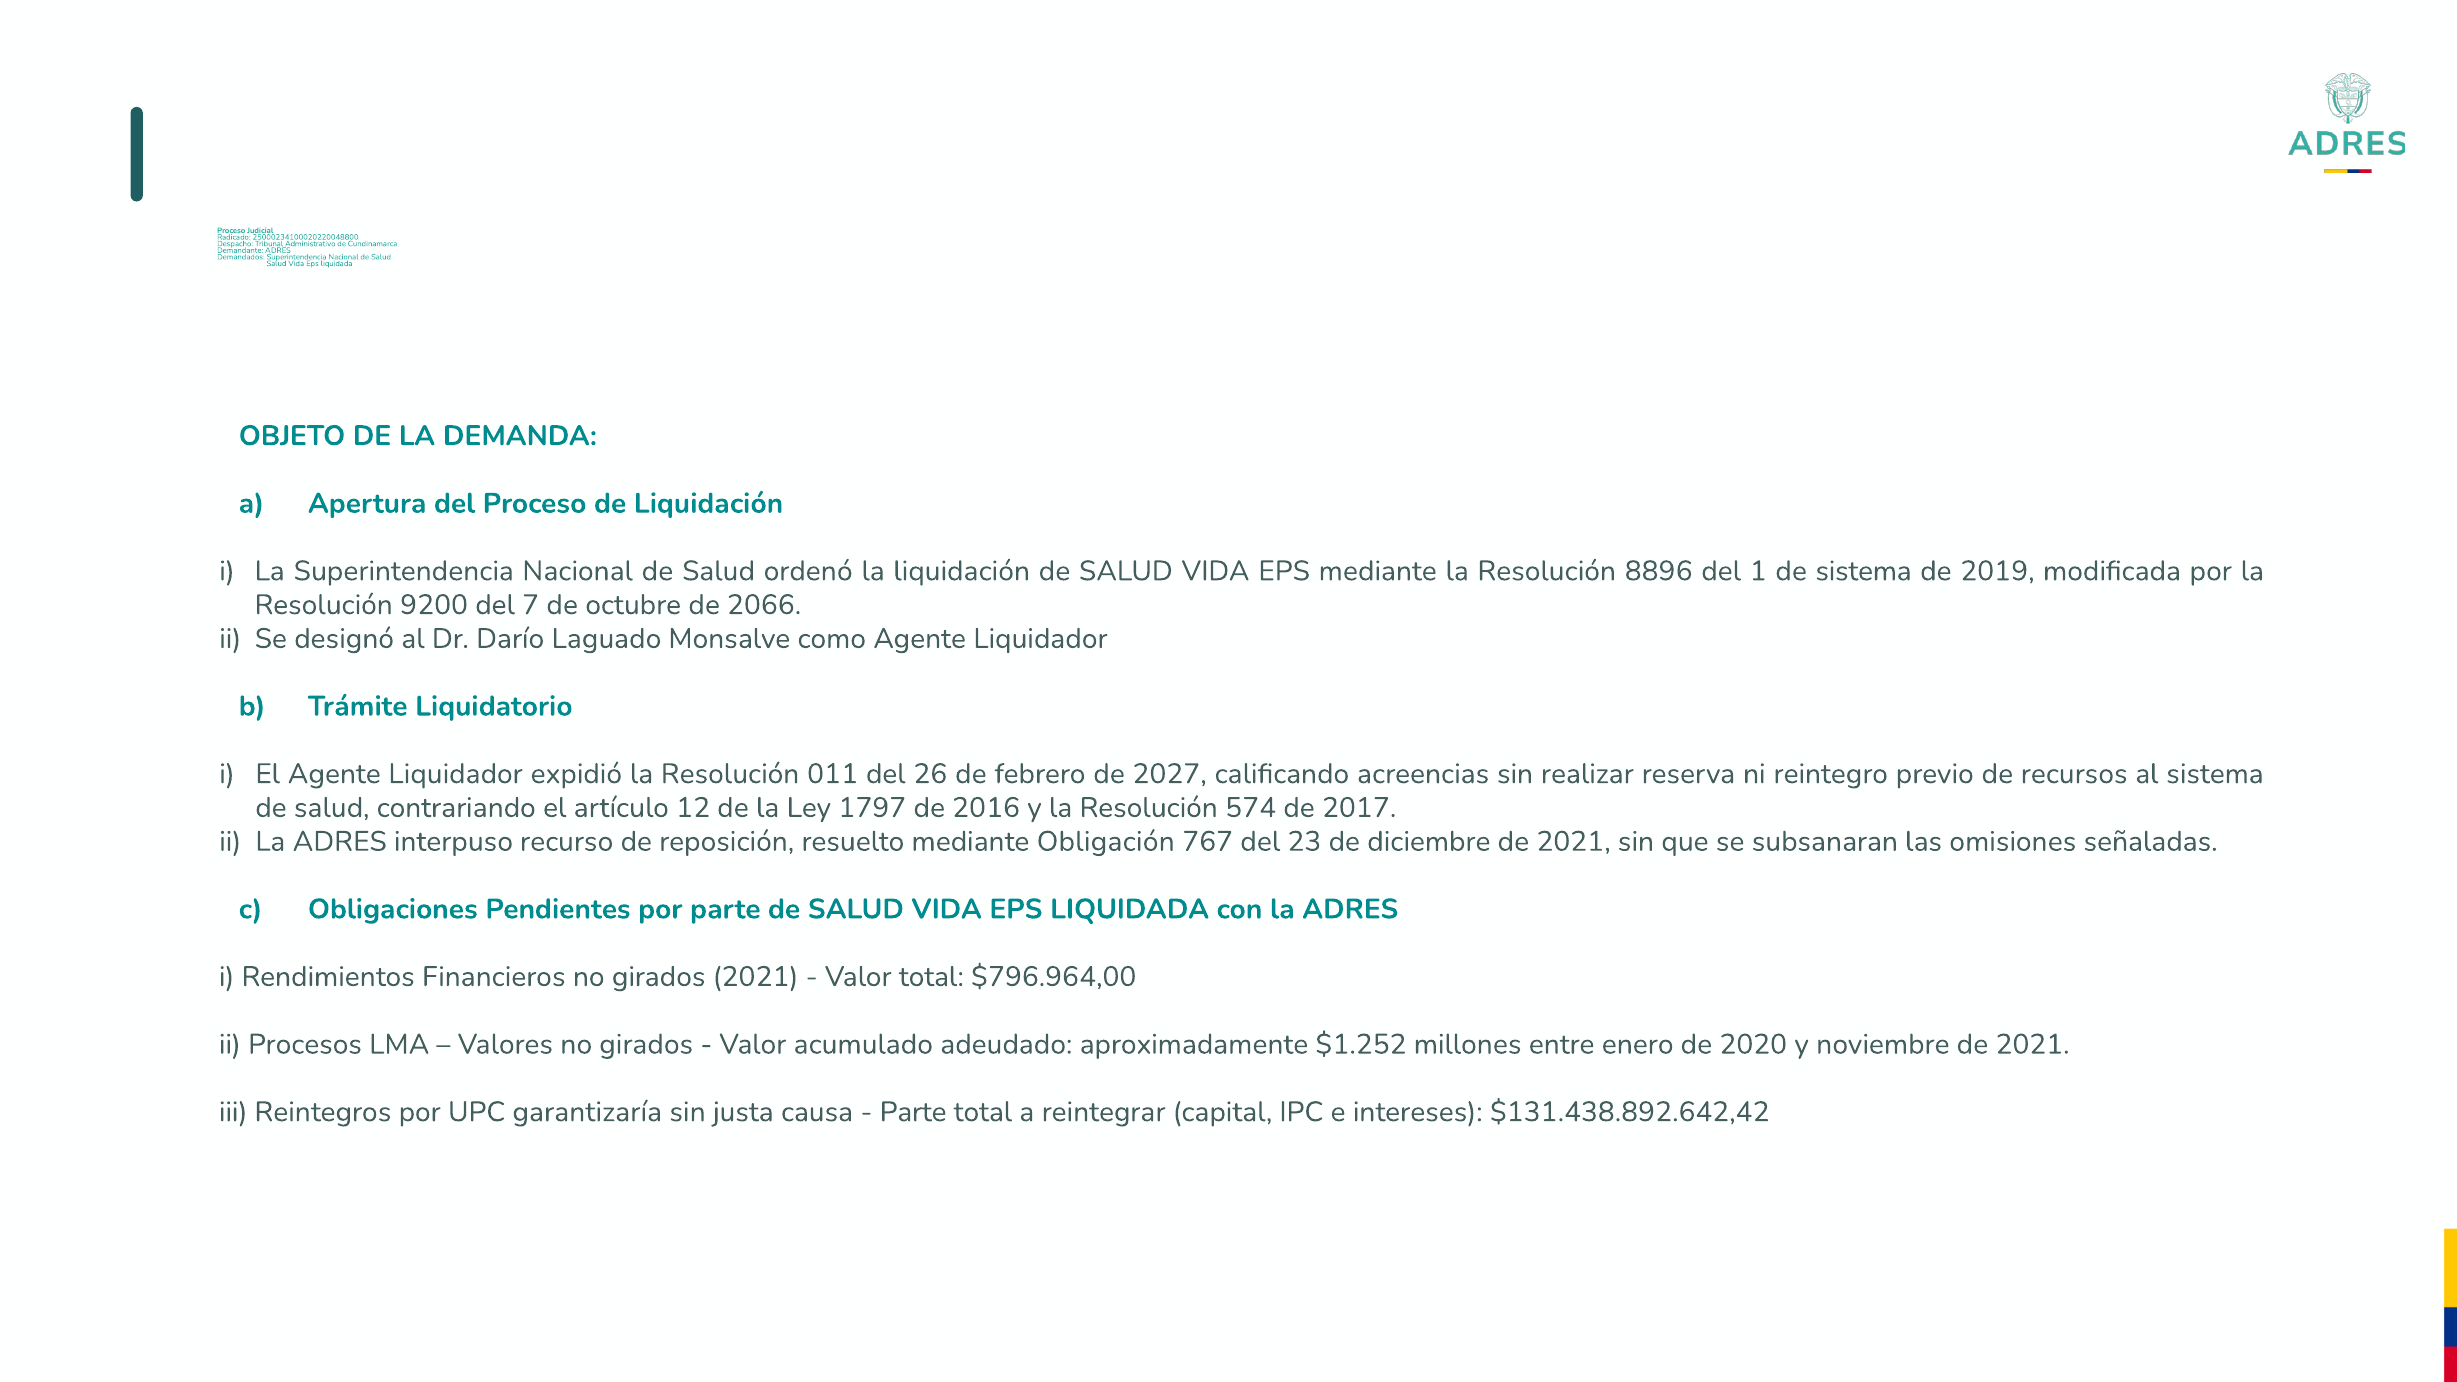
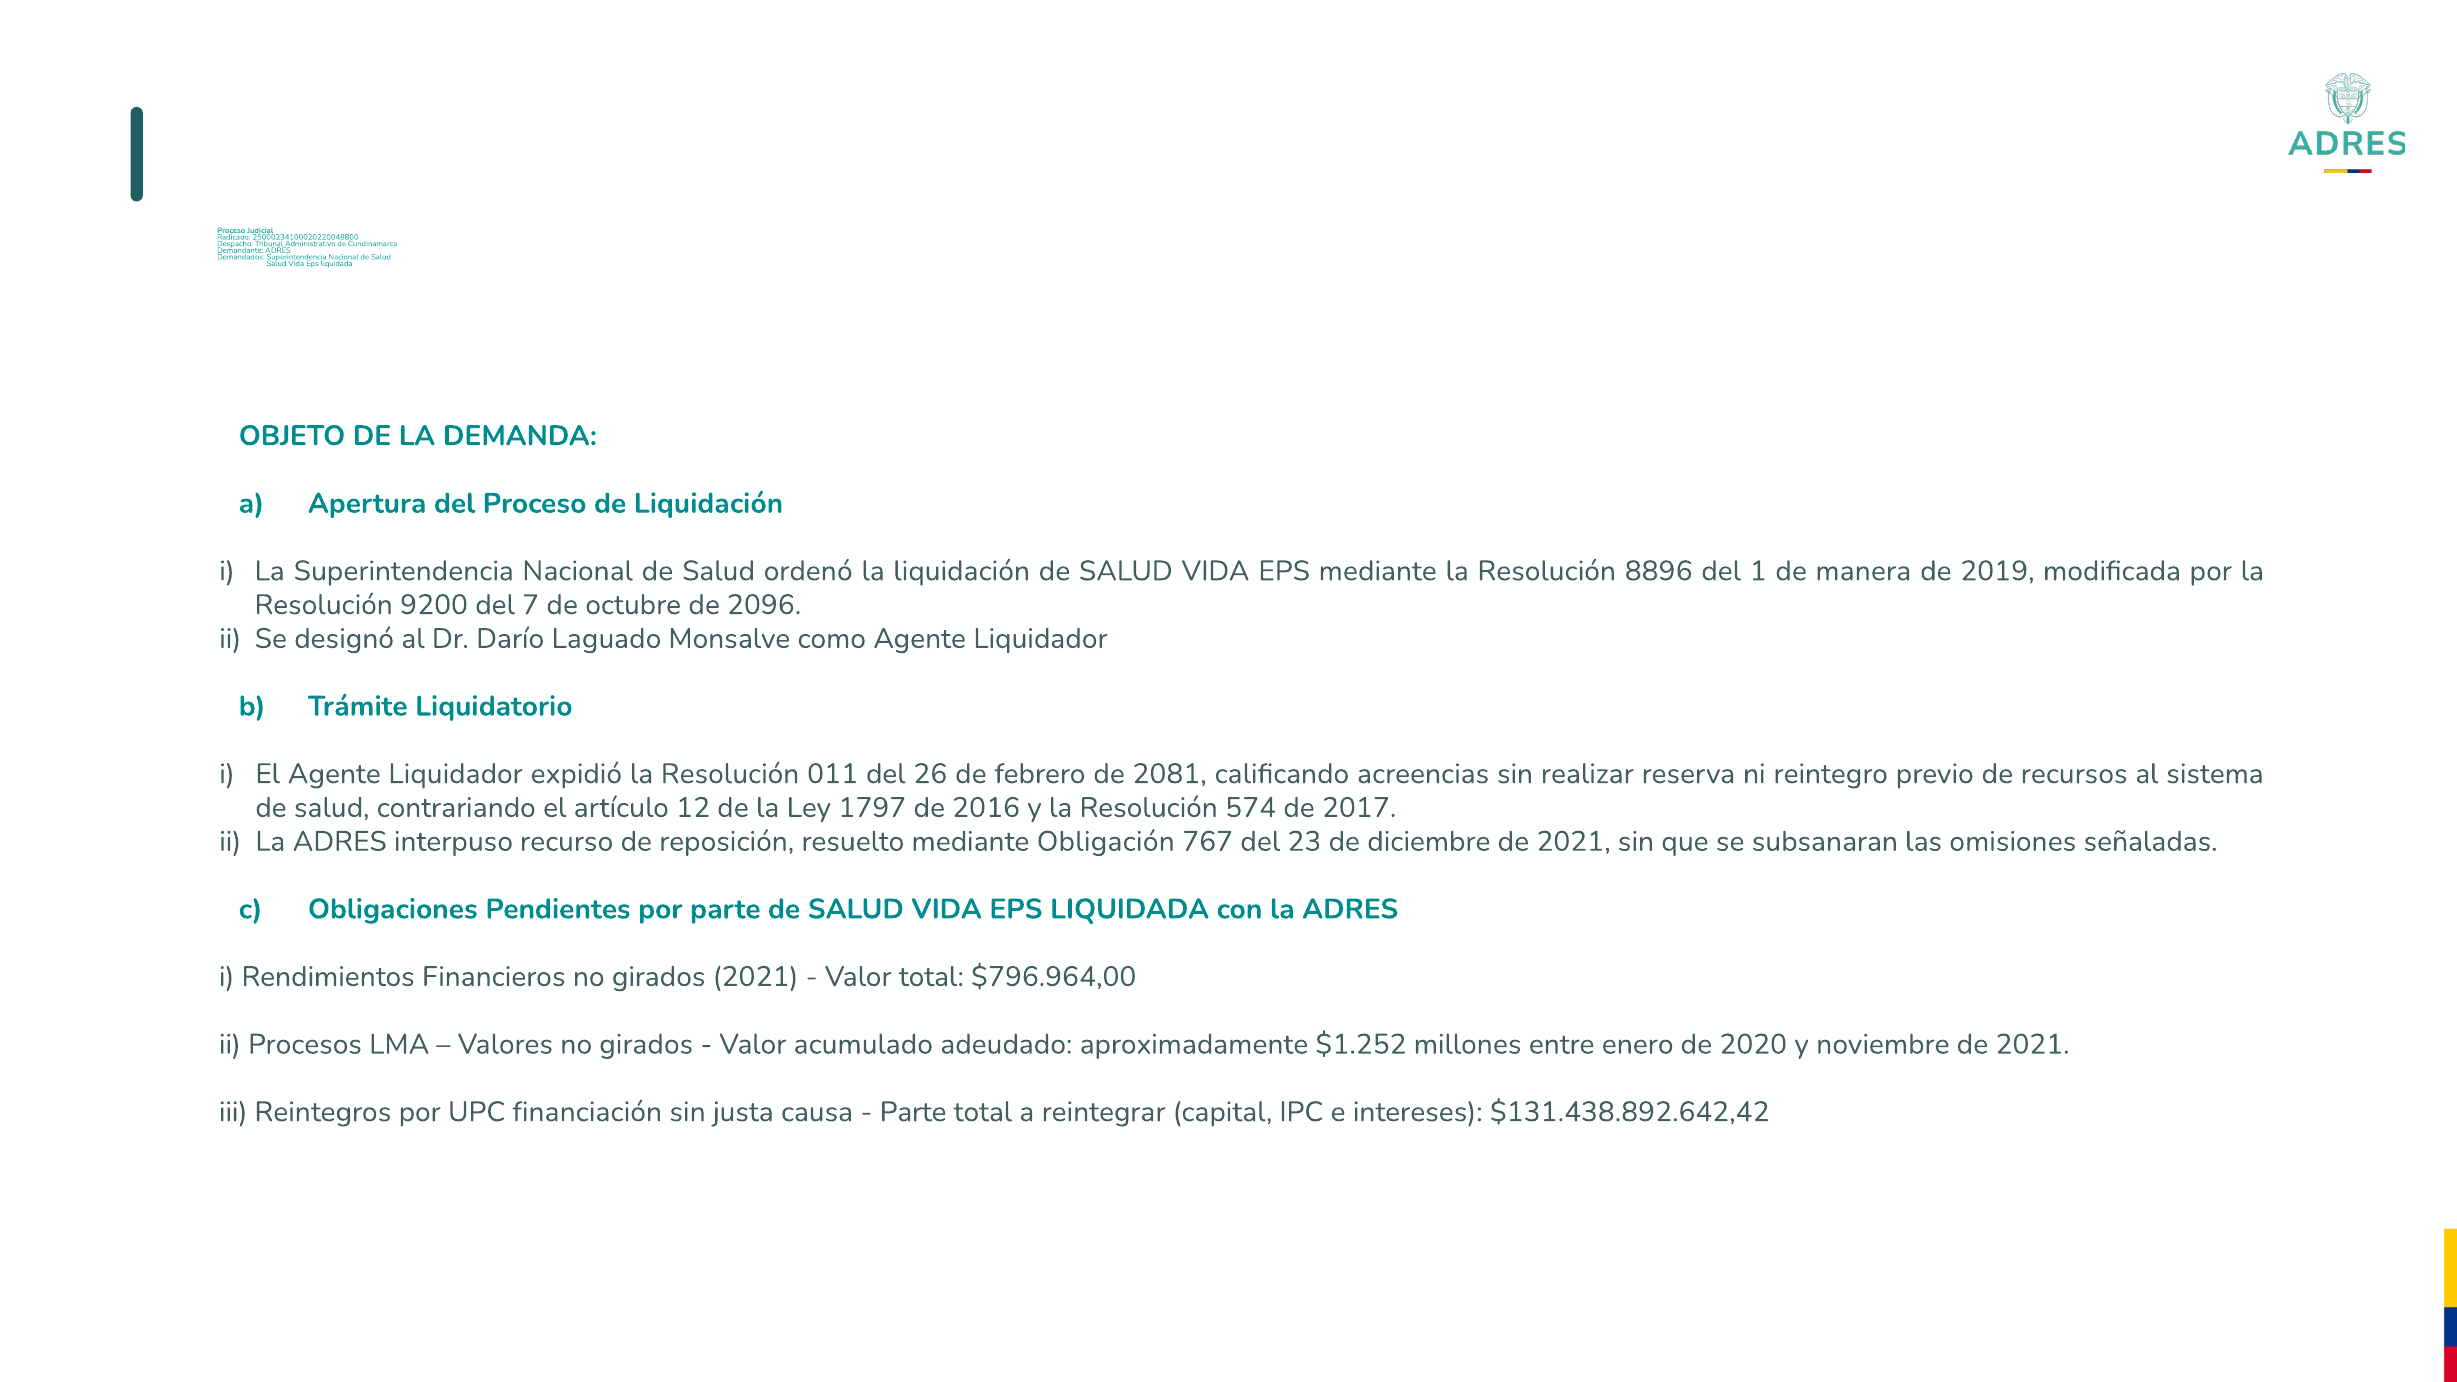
de sistema: sistema -> manera
2066: 2066 -> 2096
2027: 2027 -> 2081
garantizaría: garantizaría -> financiación
